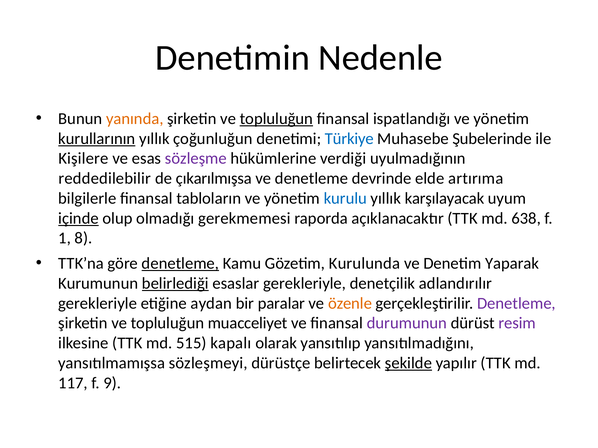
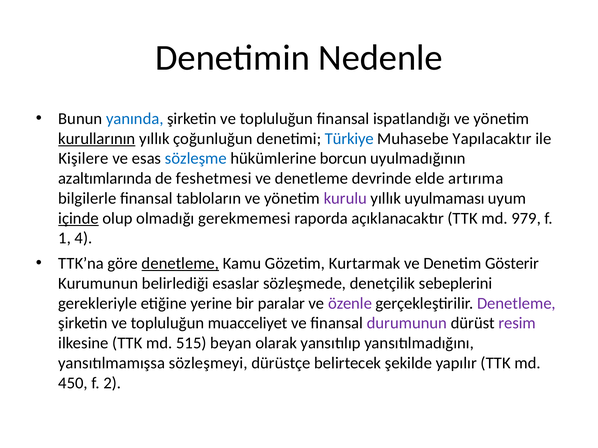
yanında colour: orange -> blue
topluluğun at (276, 119) underline: present -> none
Şubelerinde: Şubelerinde -> Yapılacaktır
sözleşme colour: purple -> blue
verdiği: verdiği -> borcun
reddedilebilir: reddedilebilir -> azaltımlarında
çıkarılmışsa: çıkarılmışsa -> feshetmesi
kurulu colour: blue -> purple
karşılayacak: karşılayacak -> uyulmaması
638: 638 -> 979
8: 8 -> 4
Kurulunda: Kurulunda -> Kurtarmak
Yaparak: Yaparak -> Gösterir
belirlediği underline: present -> none
esaslar gerekleriyle: gerekleriyle -> sözleşmede
adlandırılır: adlandırılır -> sebeplerini
aydan: aydan -> yerine
özenle colour: orange -> purple
kapalı: kapalı -> beyan
şekilde underline: present -> none
117: 117 -> 450
9: 9 -> 2
